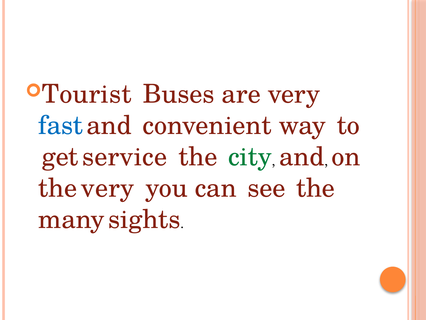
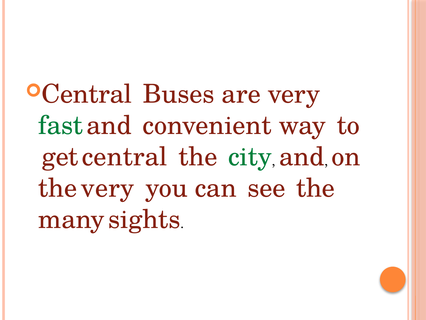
Tourist at (87, 94): Tourist -> Central
fast colour: blue -> green
get service: service -> central
